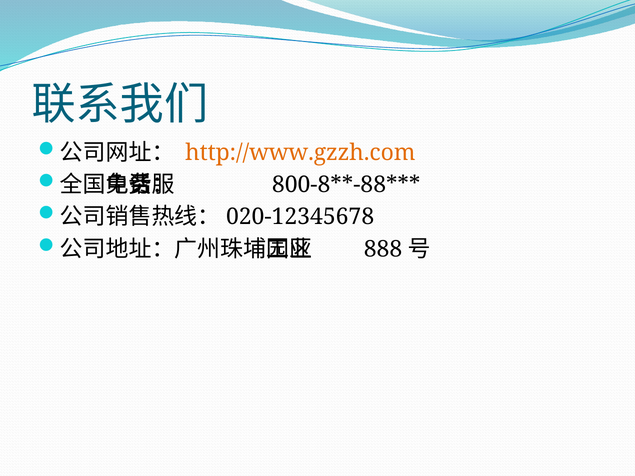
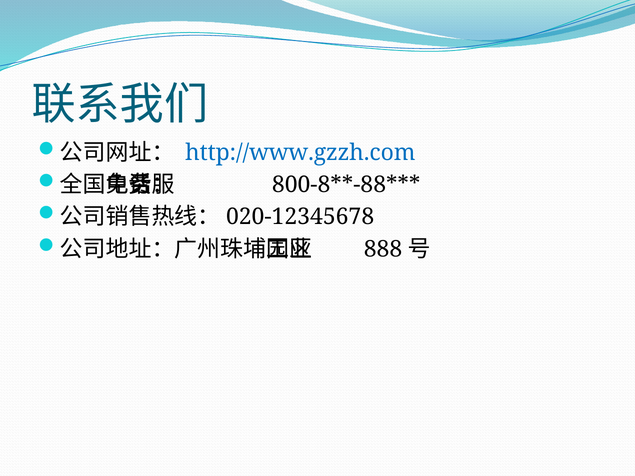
http://www.gzzh.com colour: orange -> blue
